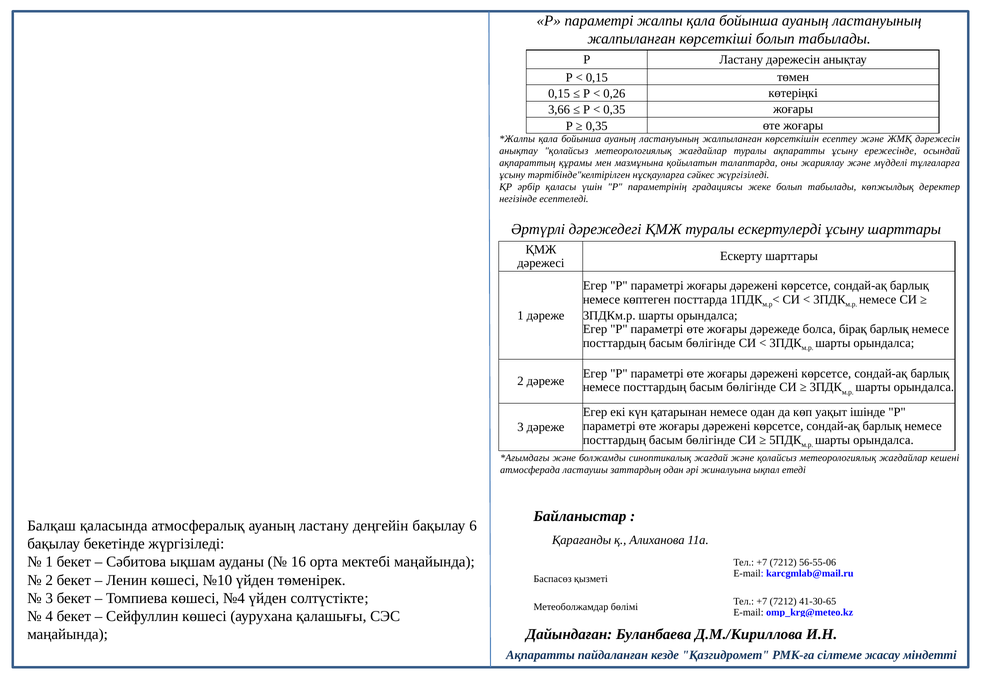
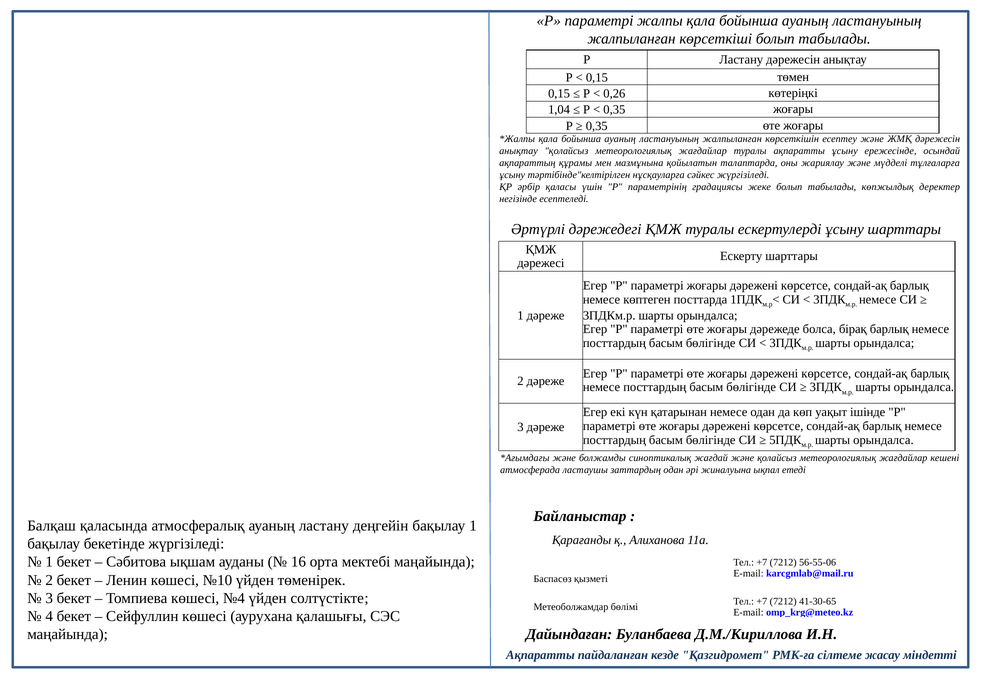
3,66: 3,66 -> 1,04
бақылау 6: 6 -> 1
